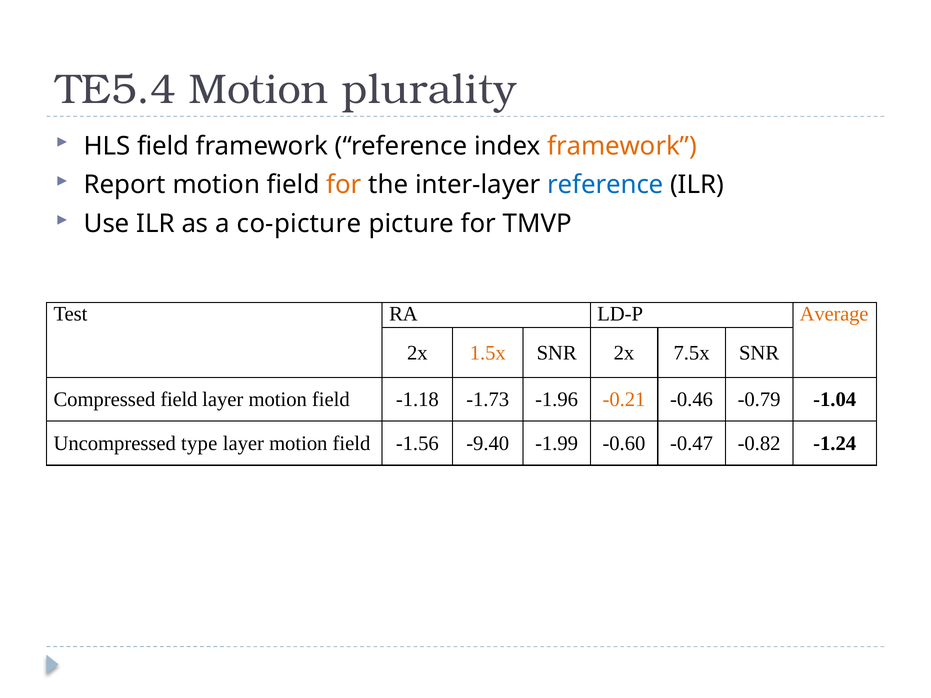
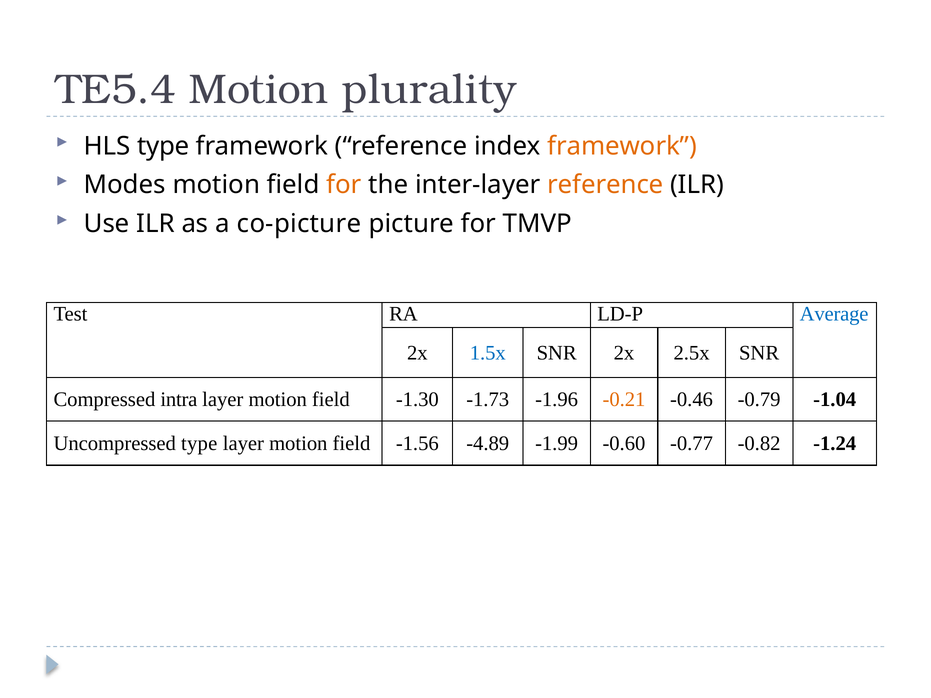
HLS field: field -> type
Report: Report -> Modes
reference at (605, 185) colour: blue -> orange
Average colour: orange -> blue
1.5x colour: orange -> blue
7.5x: 7.5x -> 2.5x
Compressed field: field -> intra
-1.18: -1.18 -> -1.30
-9.40: -9.40 -> -4.89
-0.47: -0.47 -> -0.77
